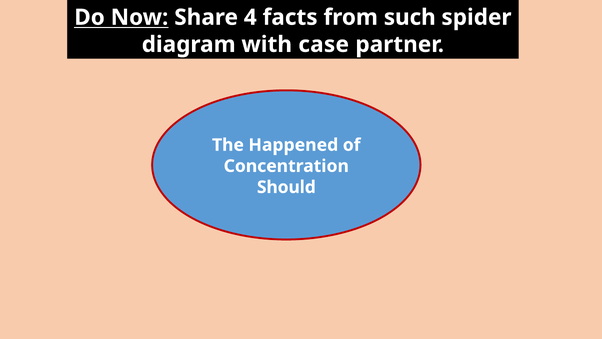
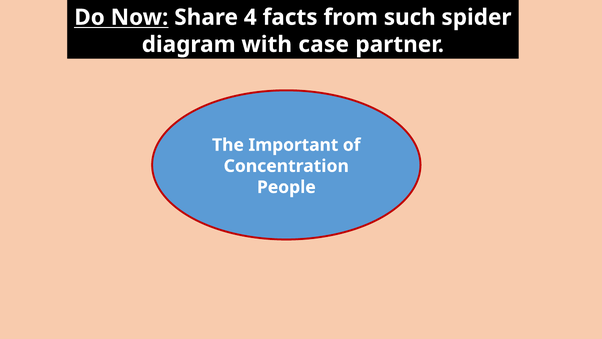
Happened: Happened -> Important
Should: Should -> People
